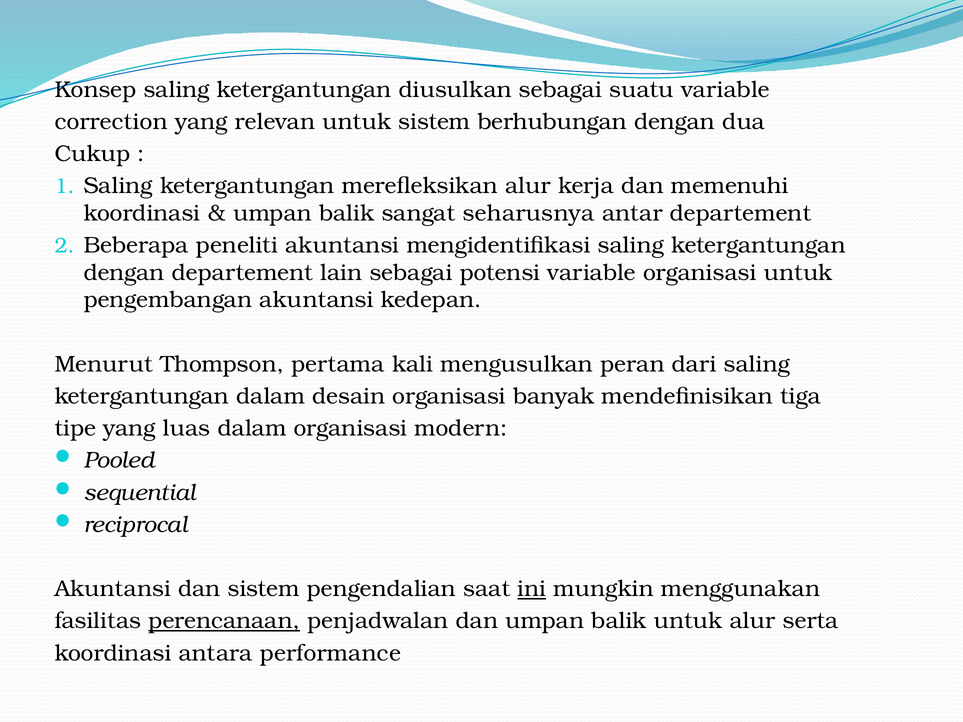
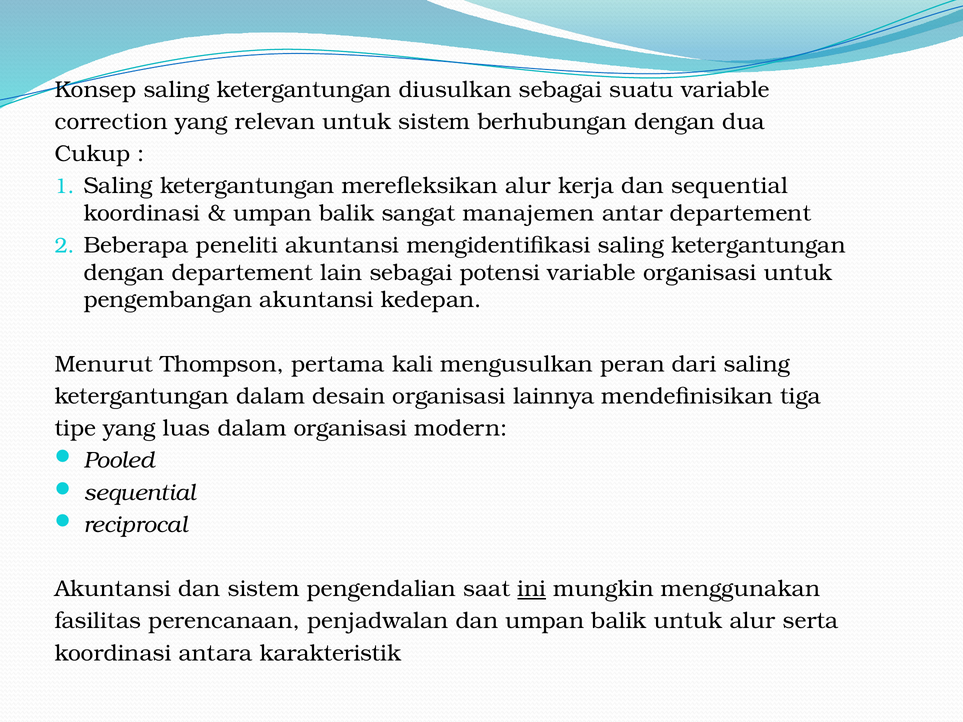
dan memenuhi: memenuhi -> sequential
seharusnya: seharusnya -> manajemen
banyak: banyak -> lainnya
perencanaan underline: present -> none
performance: performance -> karakteristik
